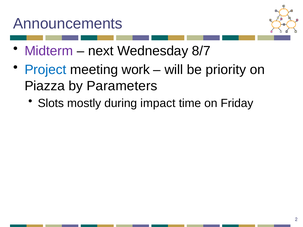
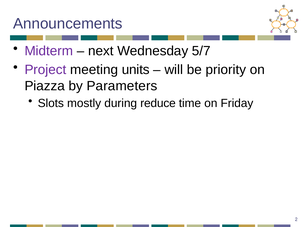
8/7: 8/7 -> 5/7
Project colour: blue -> purple
work: work -> units
impact: impact -> reduce
